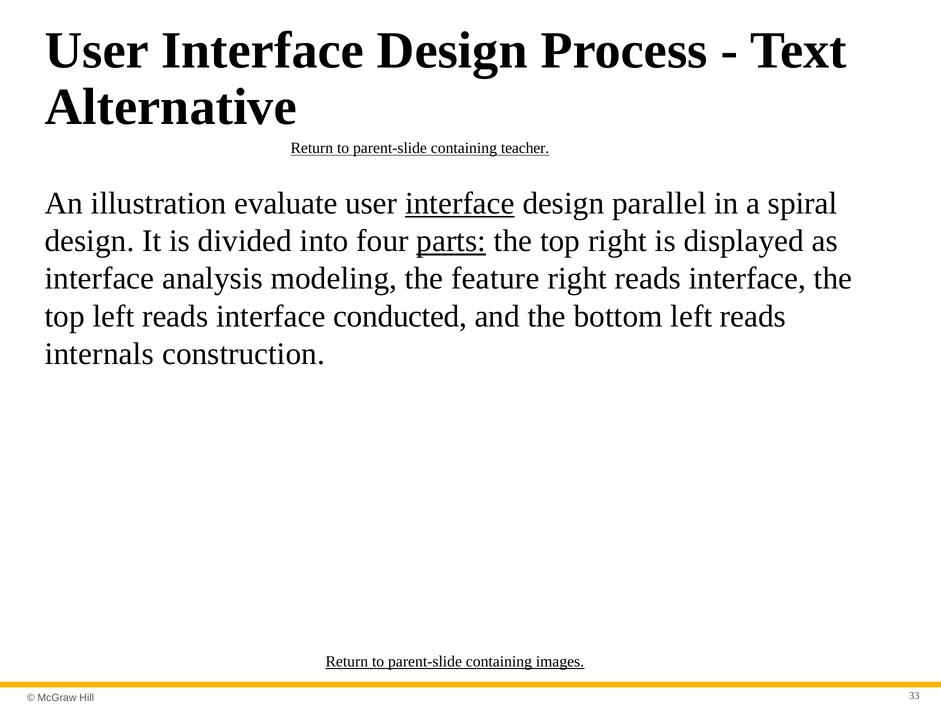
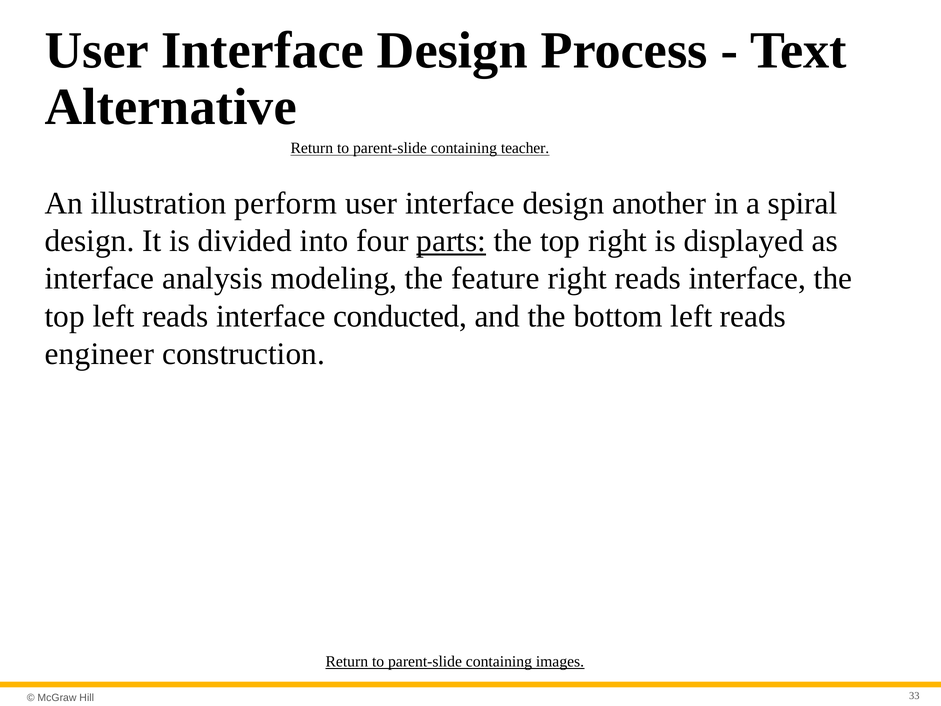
evaluate: evaluate -> perform
interface at (460, 203) underline: present -> none
parallel: parallel -> another
internals: internals -> engineer
